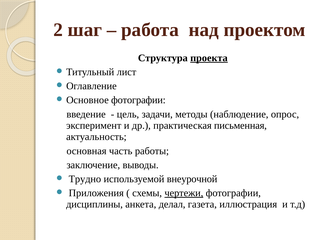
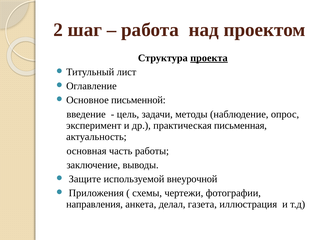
фотографии at (138, 100): фотографии -> письменной
Трудно: Трудно -> Защите
чертежи underline: present -> none
дисциплины: дисциплины -> направления
